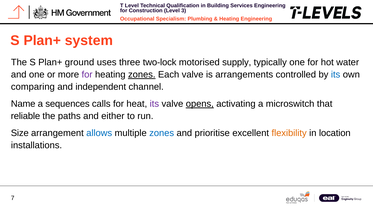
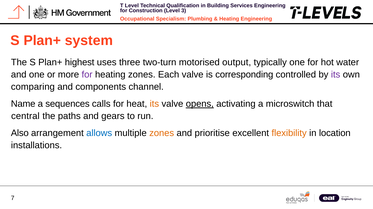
ground: ground -> highest
two-lock: two-lock -> two-turn
supply: supply -> output
zones at (142, 74) underline: present -> none
arrangements: arrangements -> corresponding
its at (336, 74) colour: blue -> purple
independent: independent -> components
its at (154, 104) colour: purple -> orange
reliable: reliable -> central
either: either -> gears
Size: Size -> Also
zones at (162, 133) colour: blue -> orange
